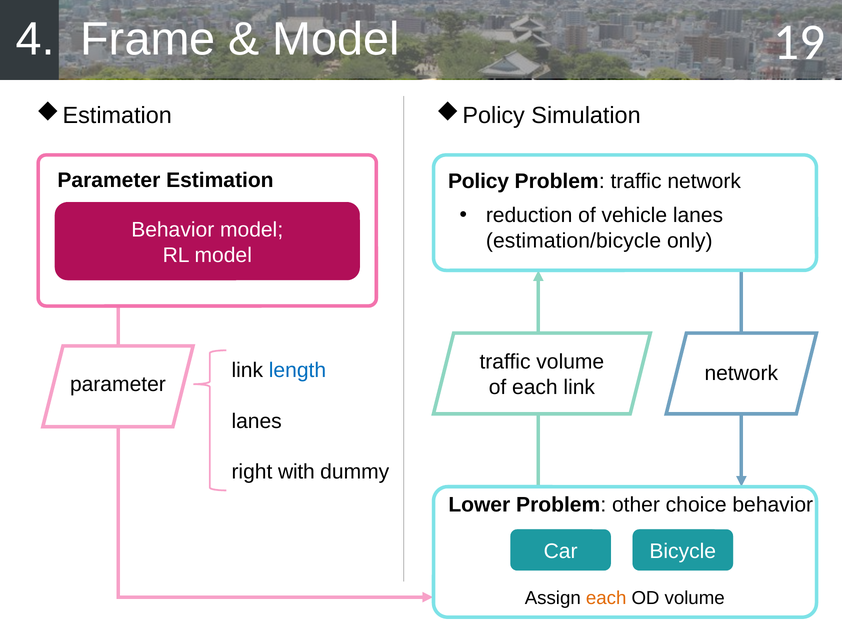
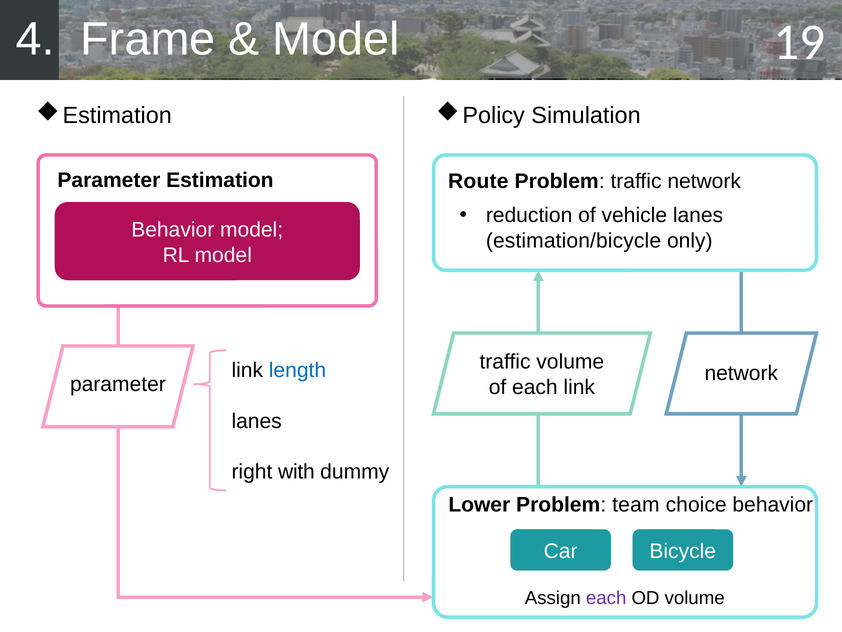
Policy: Policy -> Route
other: other -> team
each at (606, 598) colour: orange -> purple
